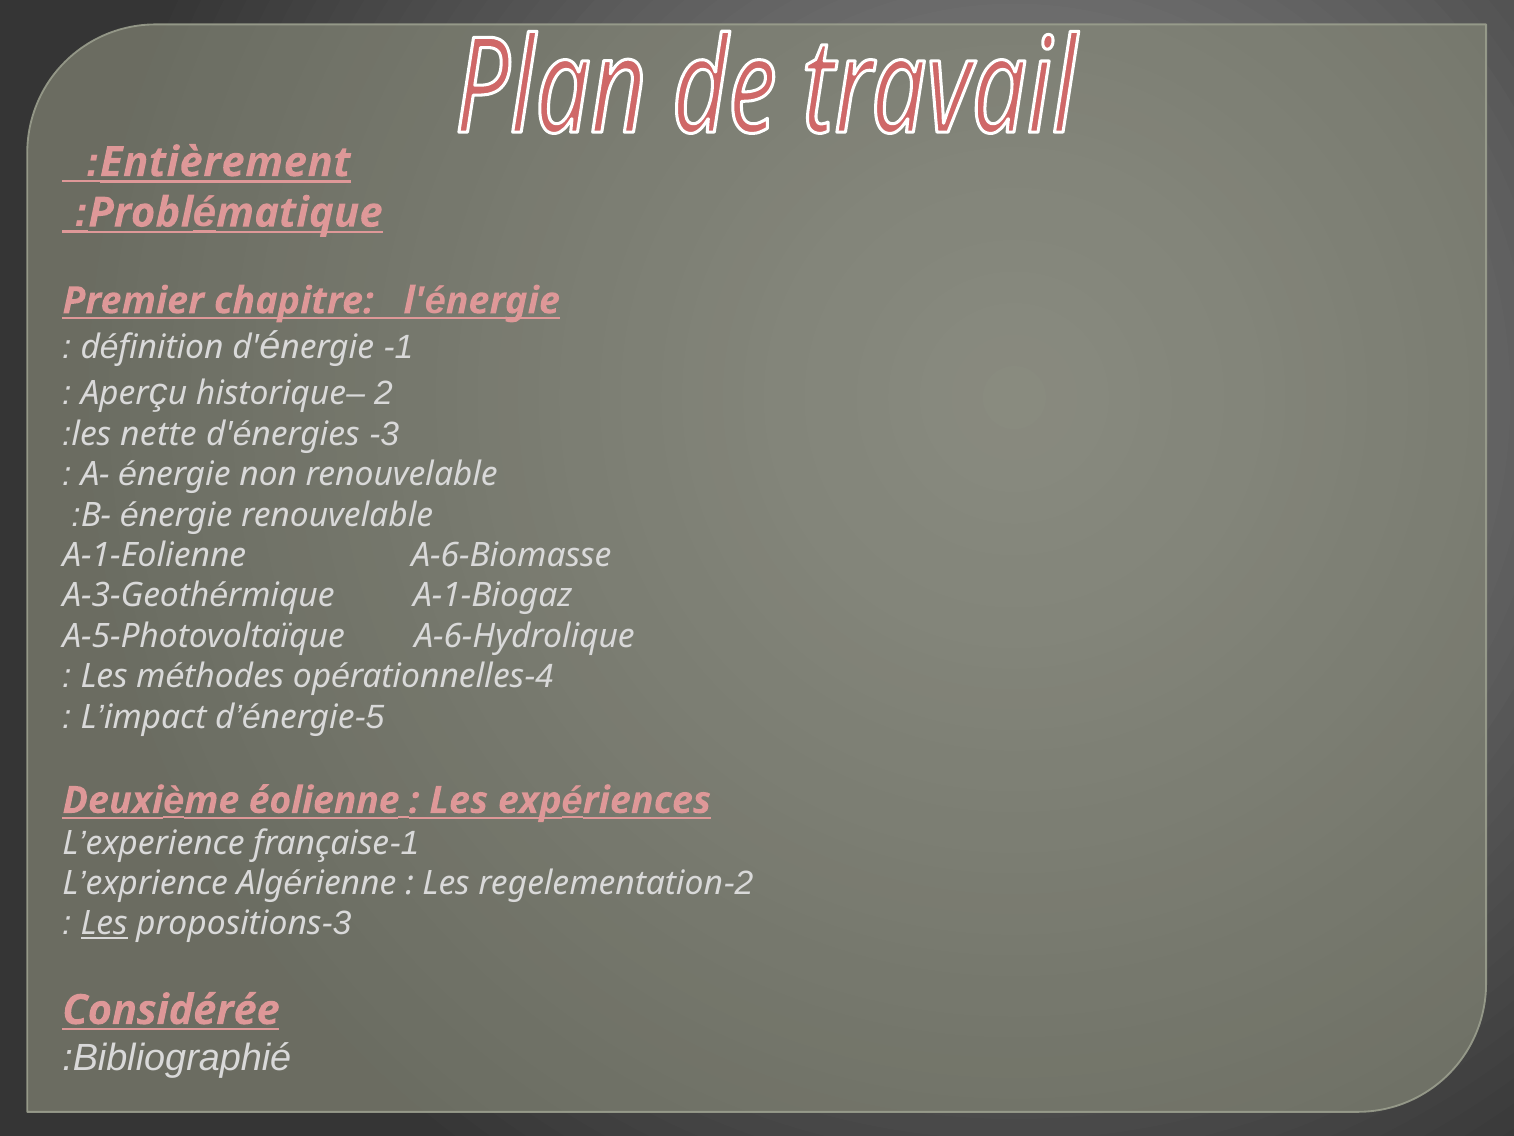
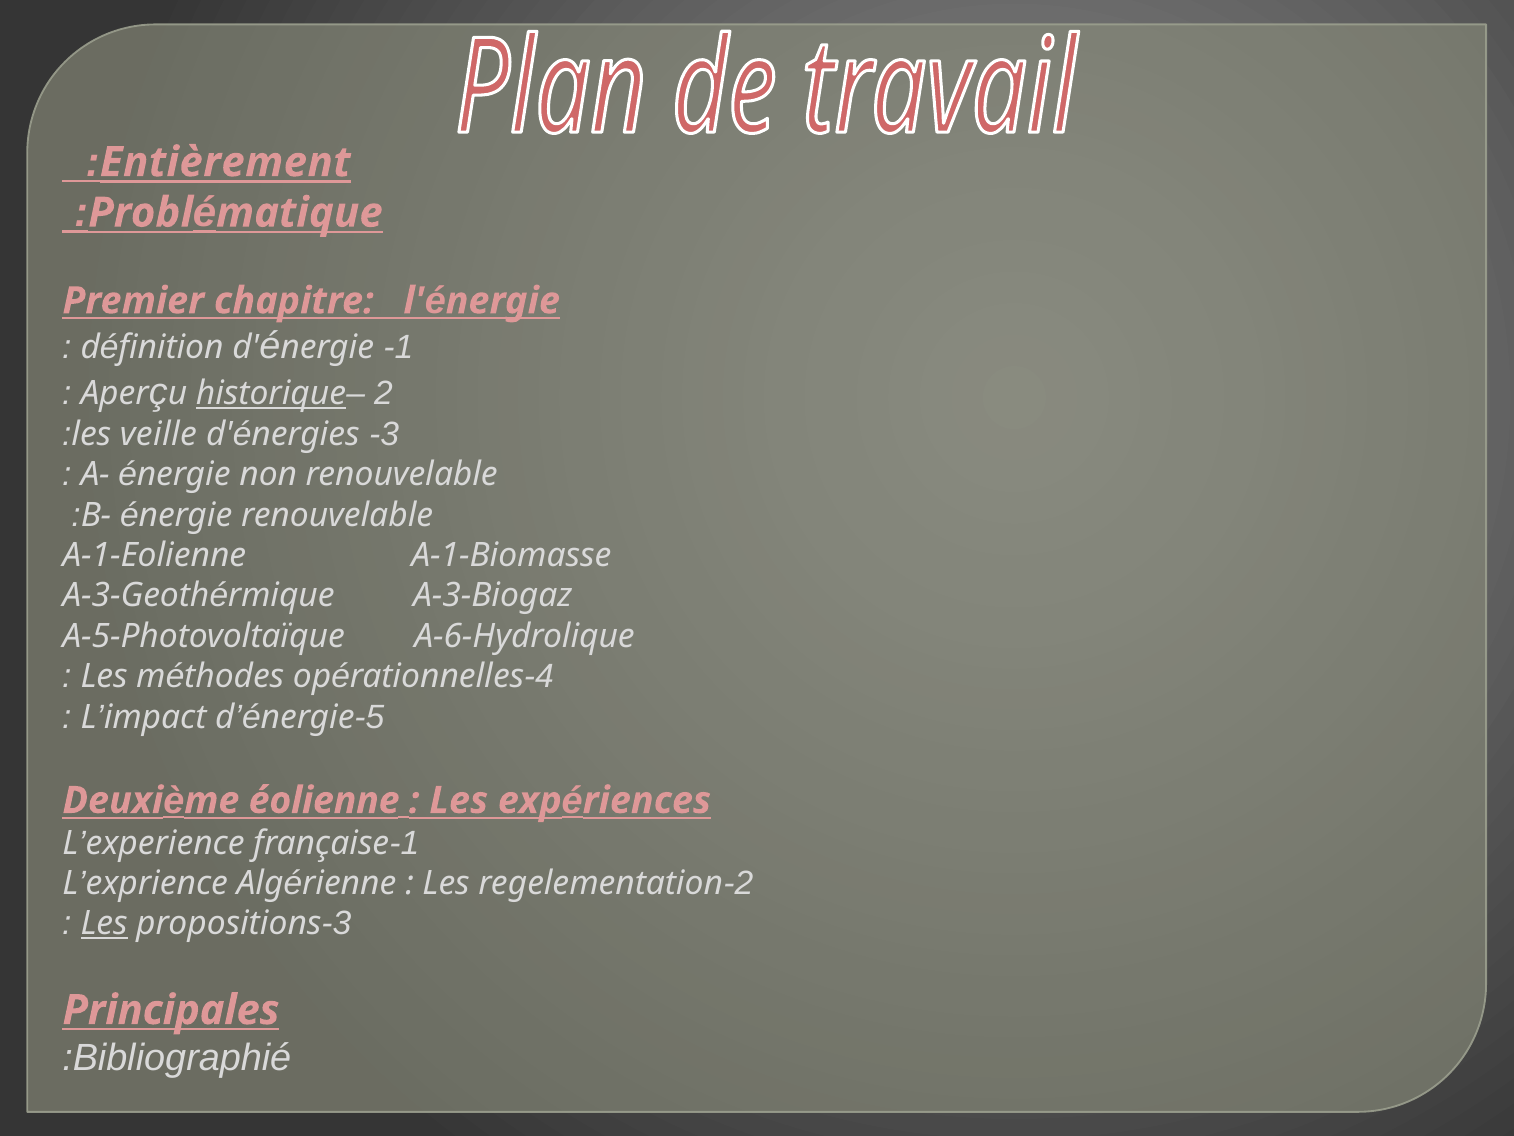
historique underline: none -> present
nette: nette -> veille
A-6-Biomasse: A-6-Biomasse -> A-1-Biomasse
A-1-Biogaz: A-1-Biogaz -> A-3-Biogaz
Considérée: Considérée -> Principales
